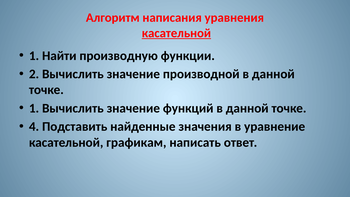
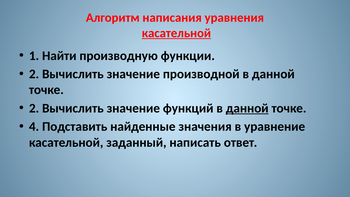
1 at (34, 108): 1 -> 2
данной at (247, 108) underline: none -> present
графикам: графикам -> заданный
